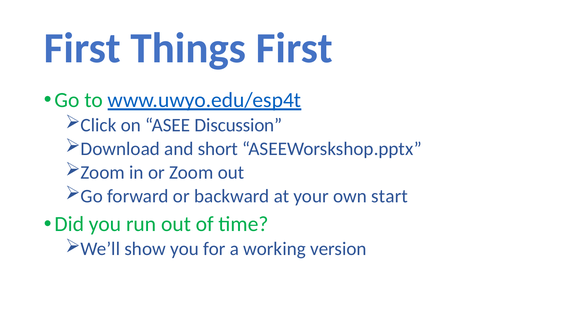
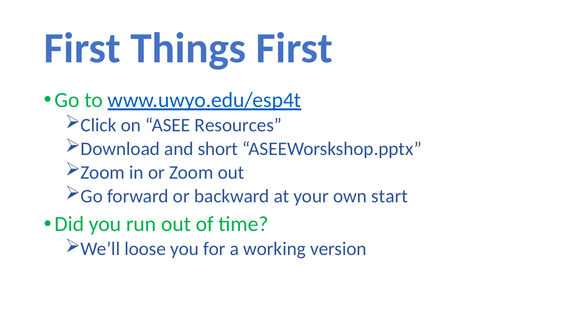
Discussion: Discussion -> Resources
show: show -> loose
